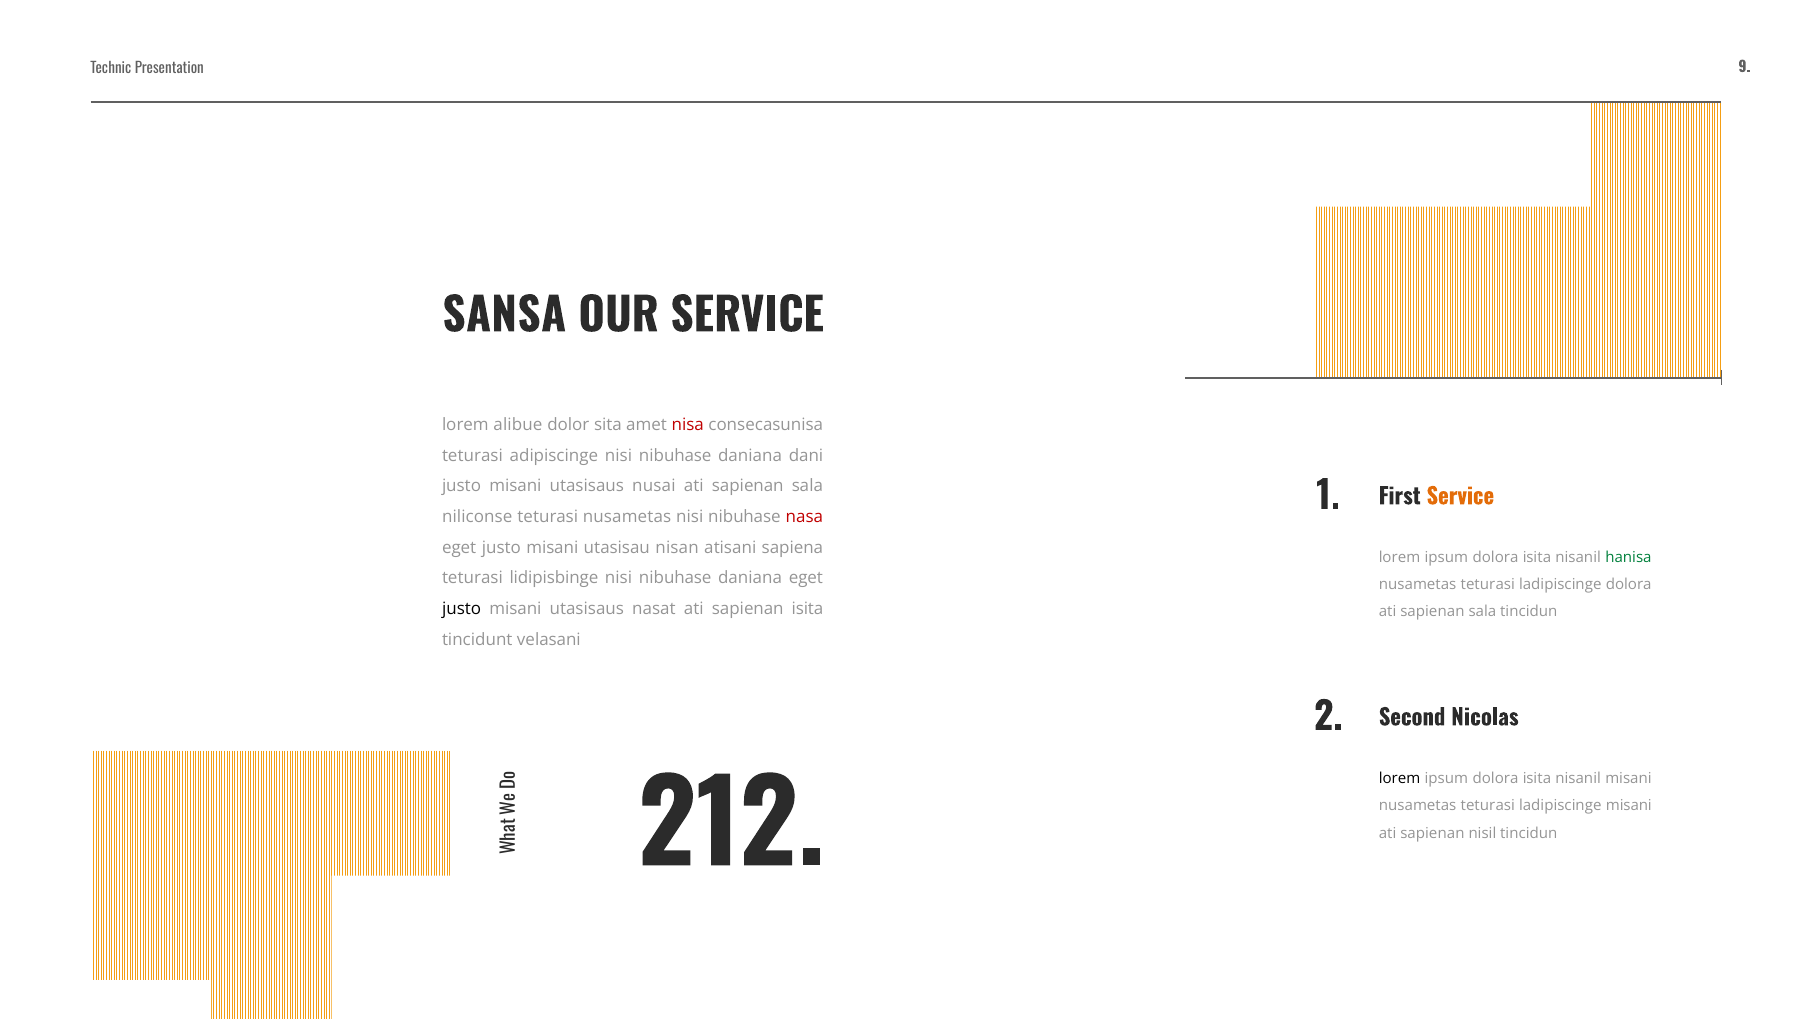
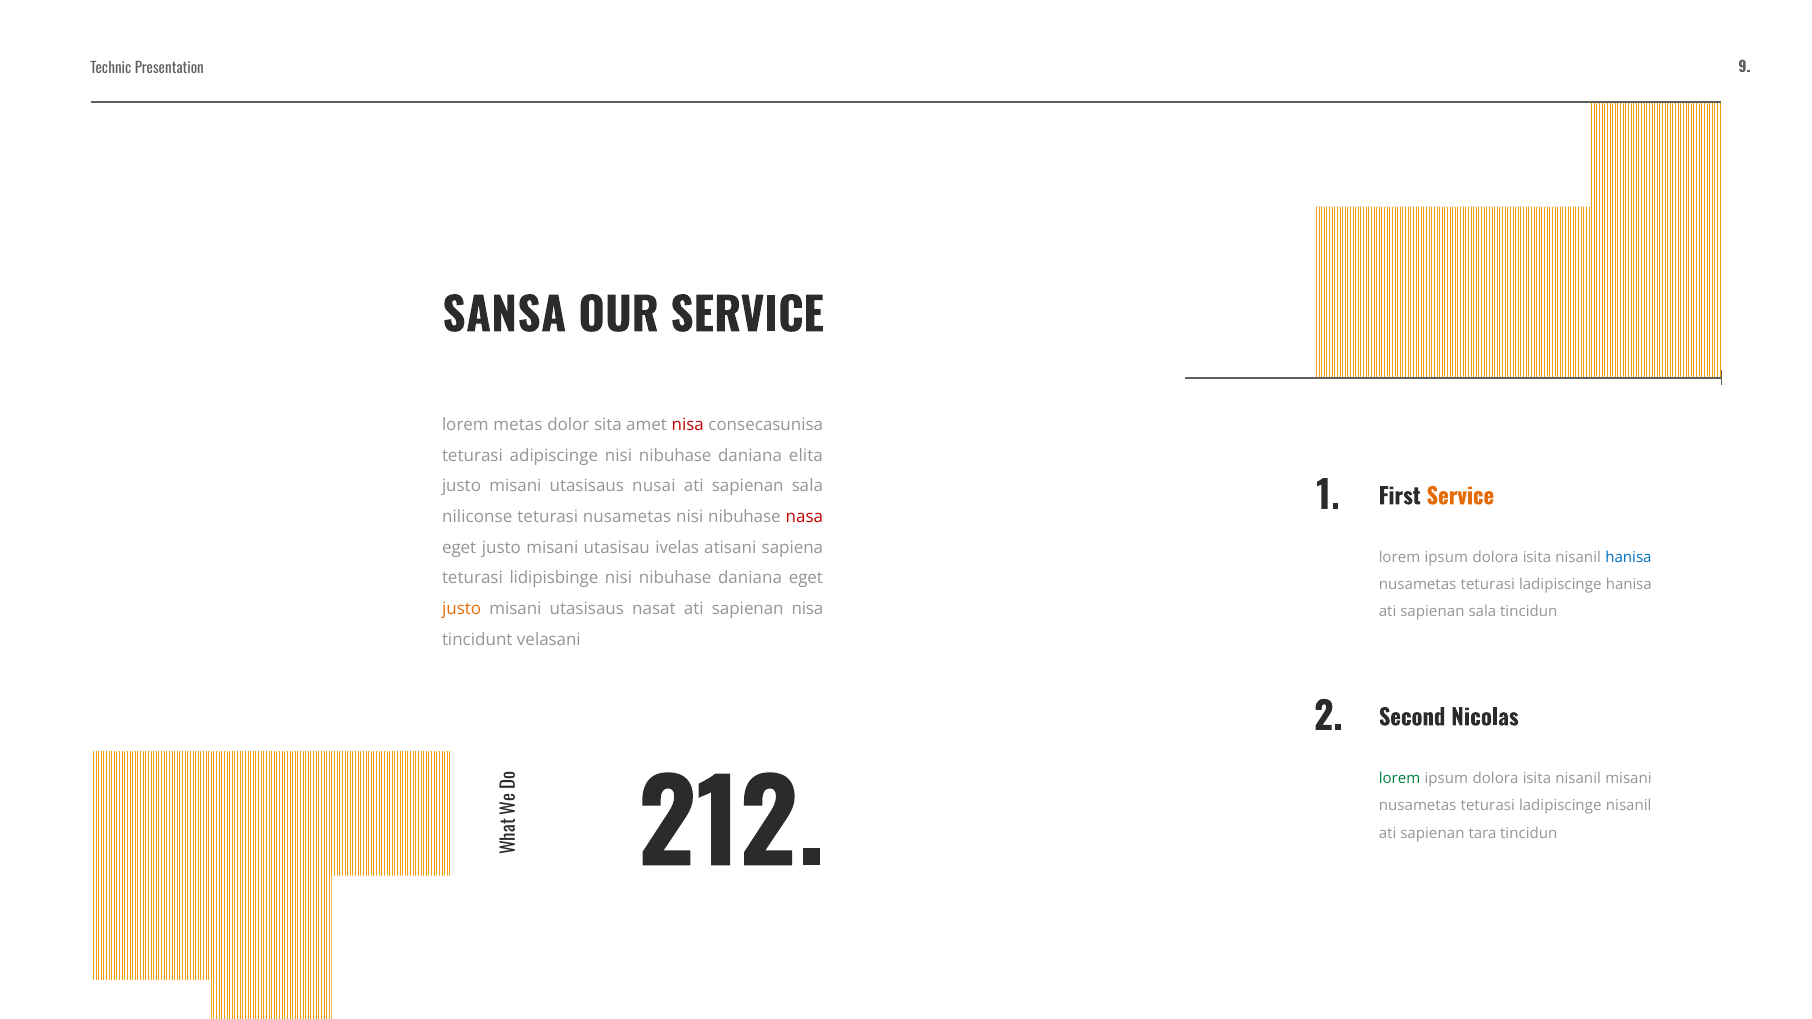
alibue: alibue -> metas
dani: dani -> elita
nisan: nisan -> ivelas
hanisa at (1628, 558) colour: green -> blue
ladipiscinge dolora: dolora -> hanisa
justo at (462, 609) colour: black -> orange
sapienan isita: isita -> nisa
lorem at (1400, 779) colour: black -> green
ladipiscinge misani: misani -> nisanil
nisil: nisil -> tara
